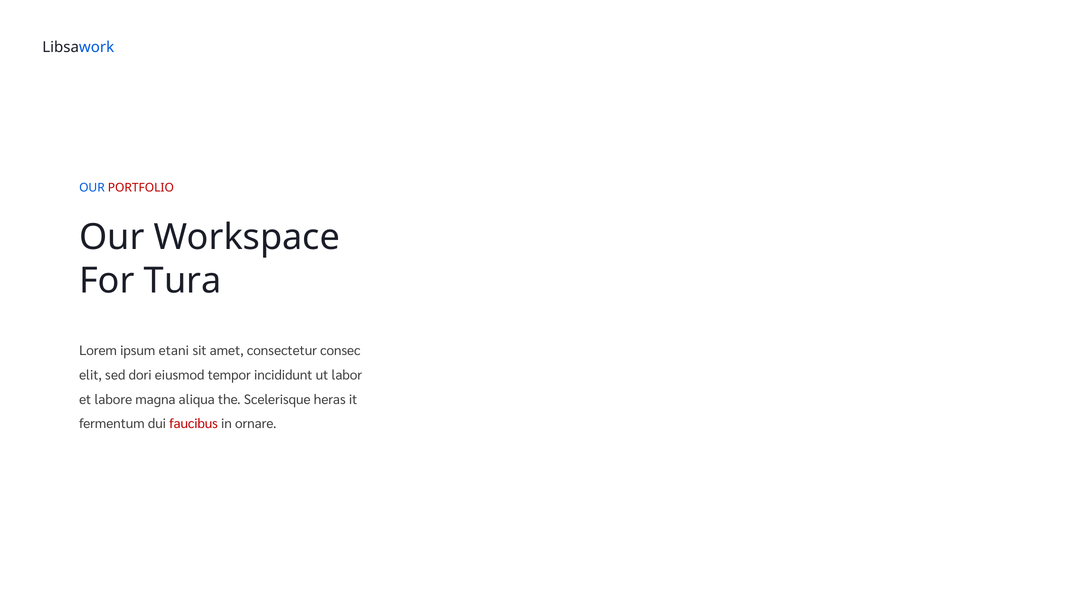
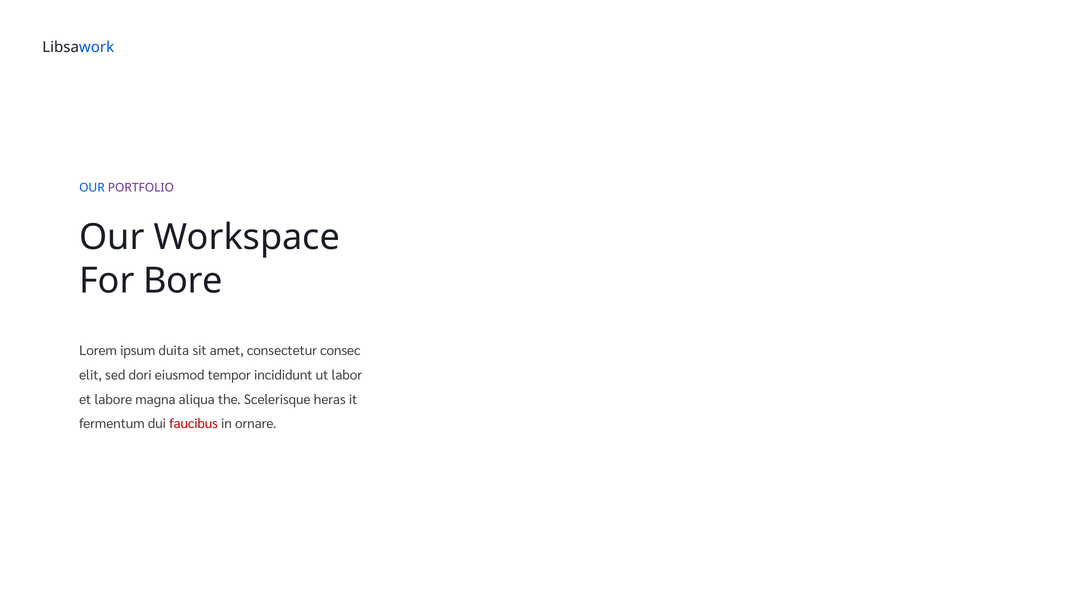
PORTFOLIO colour: red -> purple
Tura: Tura -> Bore
etani: etani -> duita
